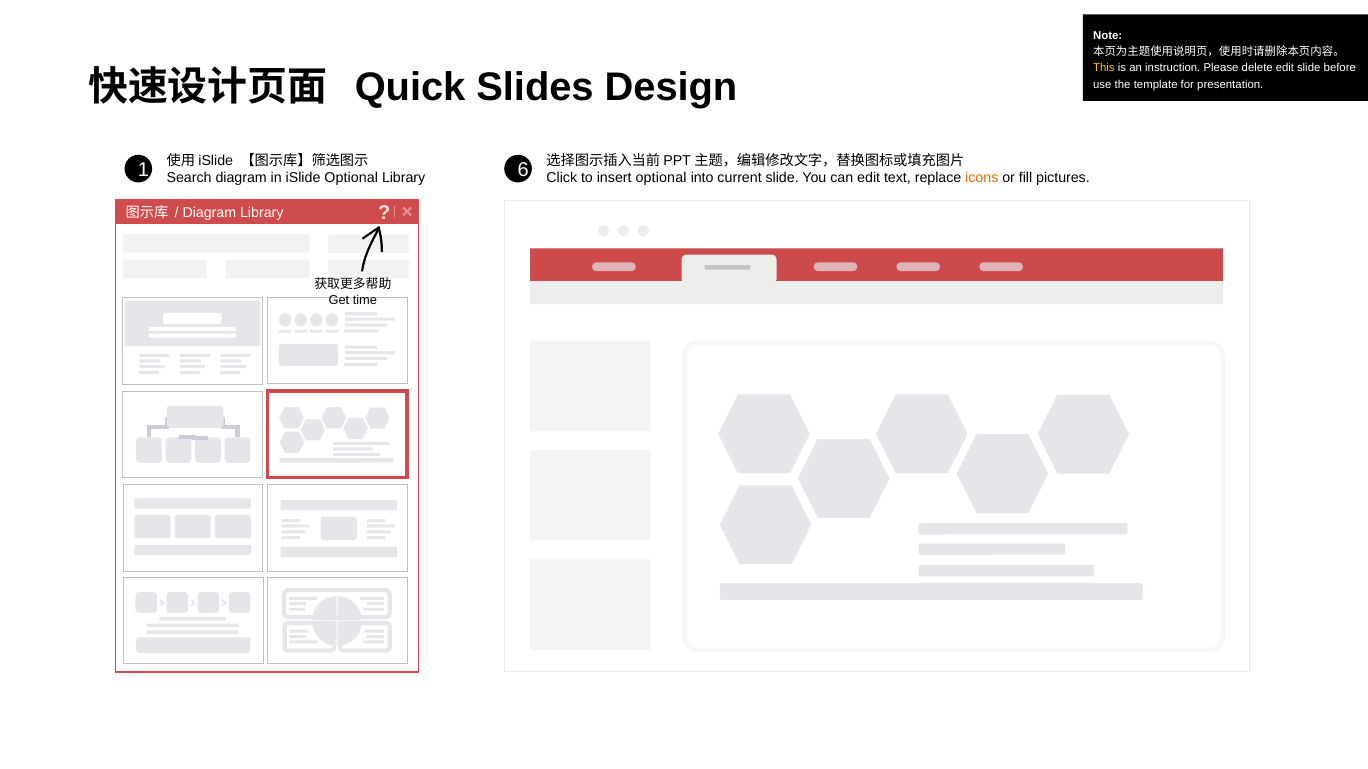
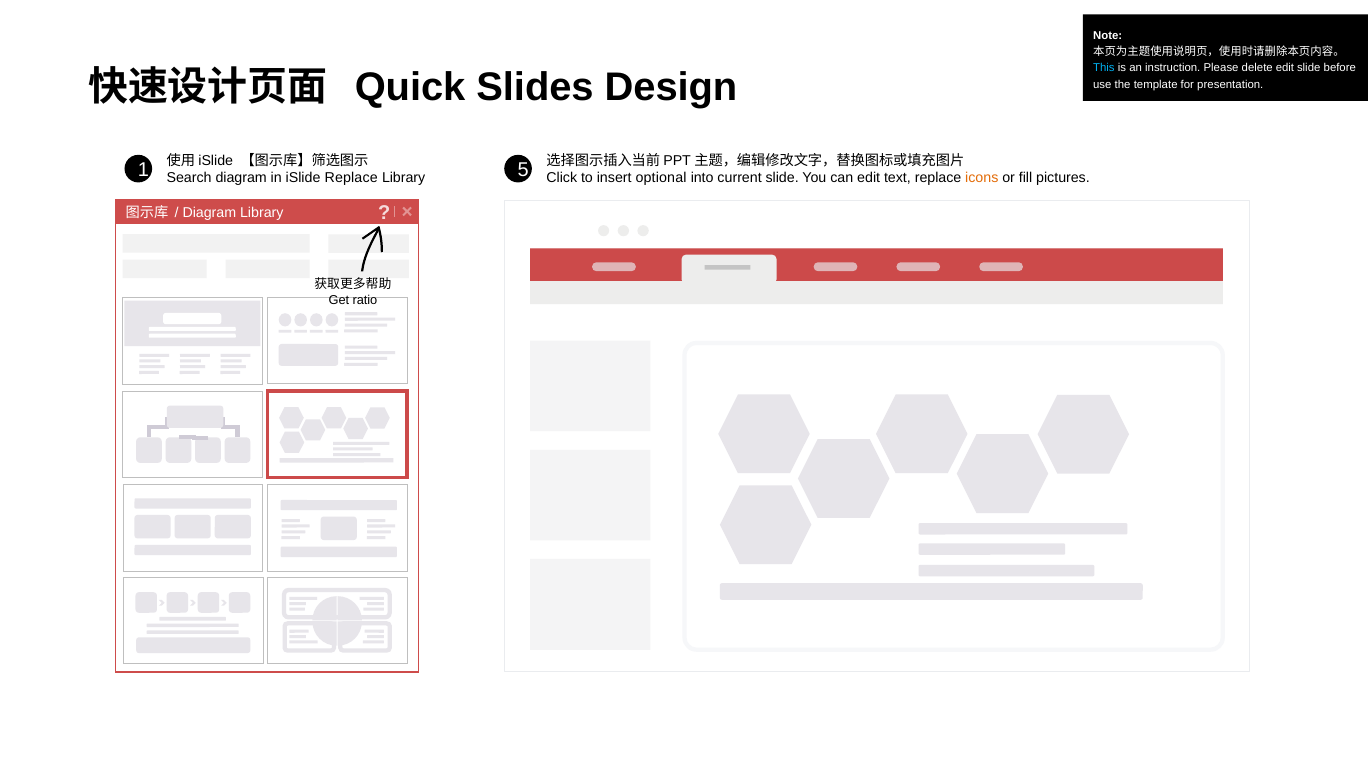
This colour: yellow -> light blue
6: 6 -> 5
iSlide Optional: Optional -> Replace
time: time -> ratio
